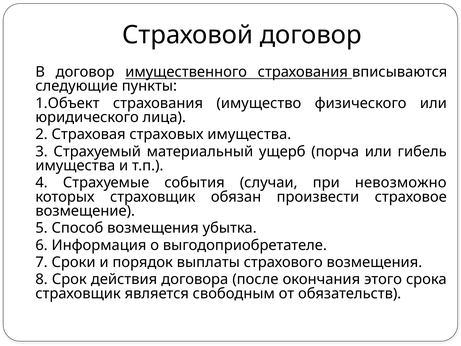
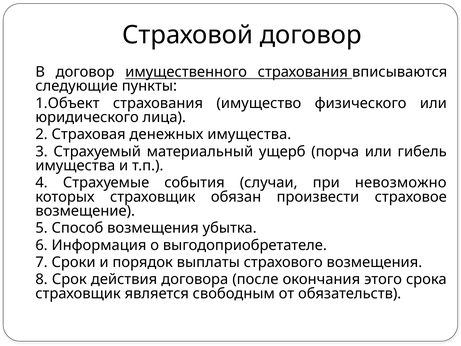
страховых: страховых -> денежных
